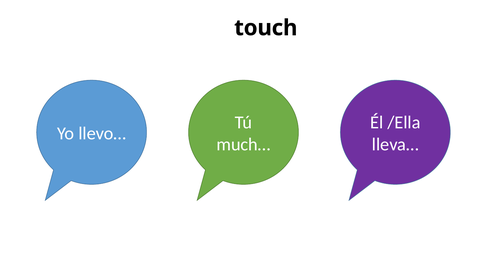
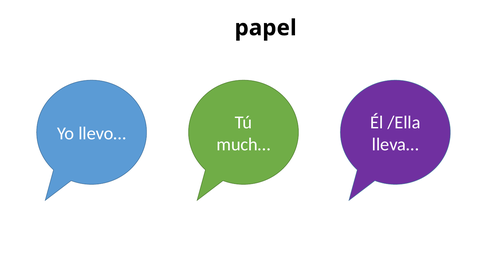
touch: touch -> papel
